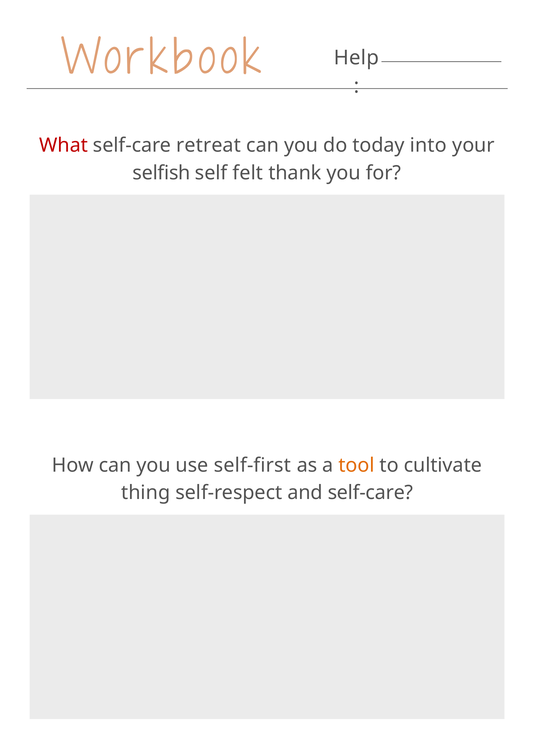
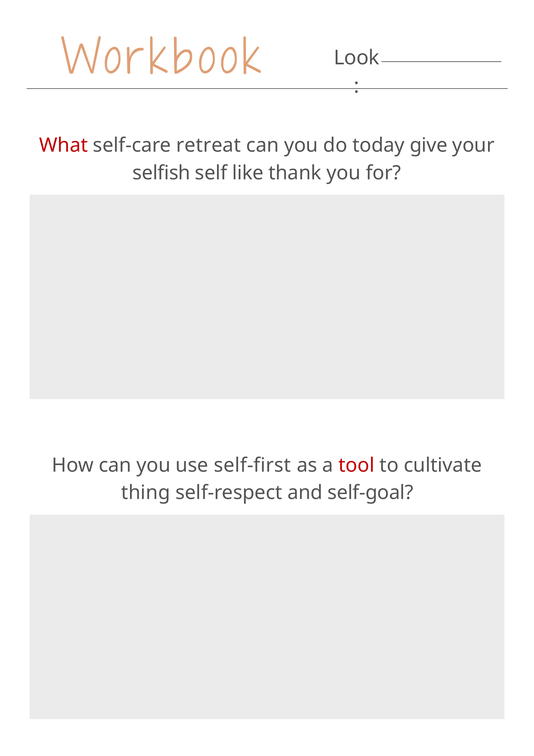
Help: Help -> Look
into: into -> give
felt: felt -> like
tool colour: orange -> red
and self-care: self-care -> self-goal
